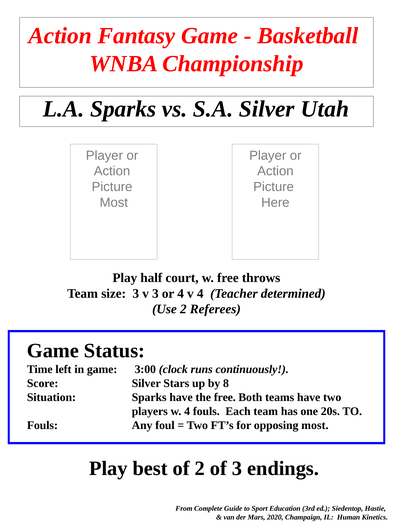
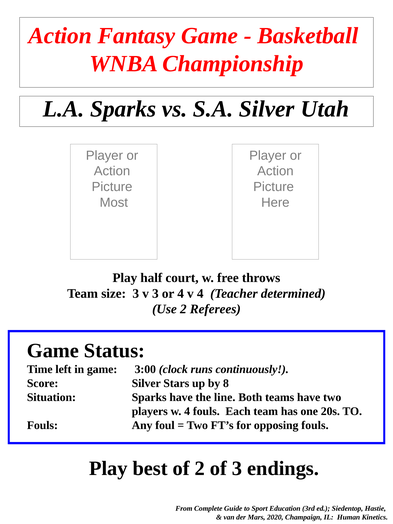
the free: free -> line
opposing most: most -> fouls
